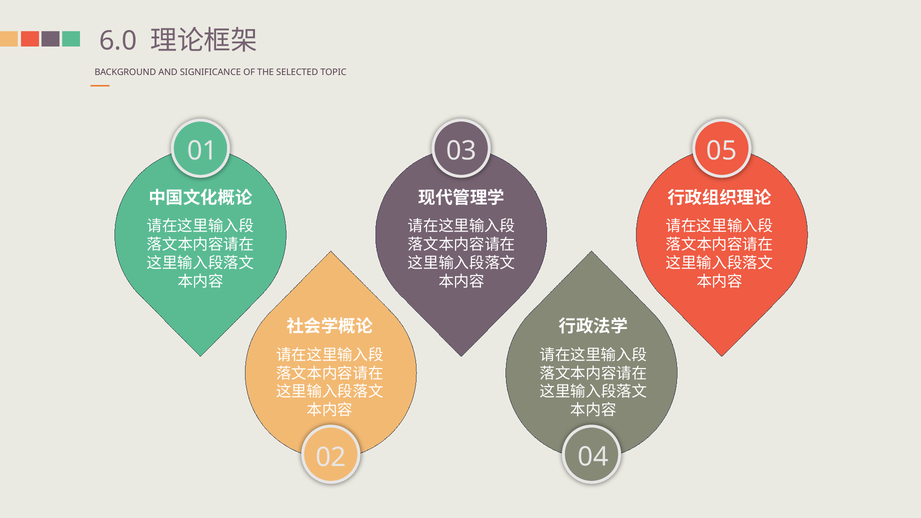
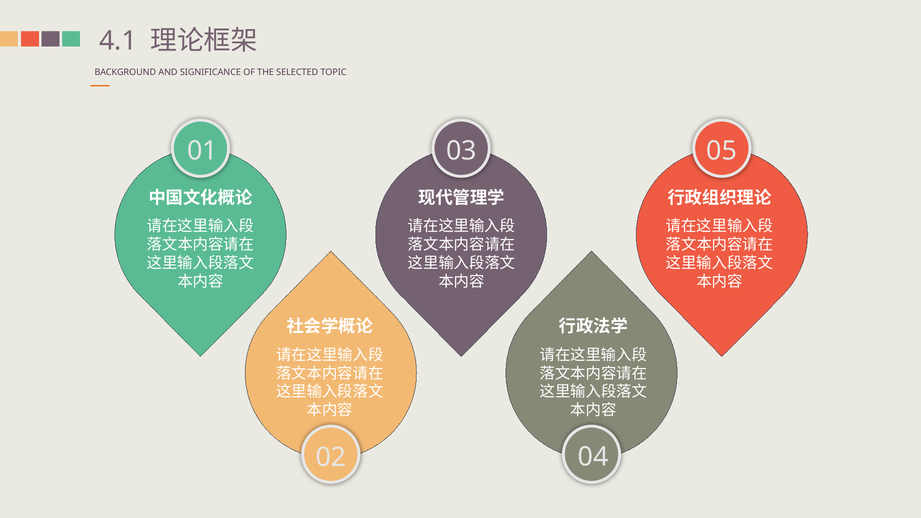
6.0: 6.0 -> 4.1
